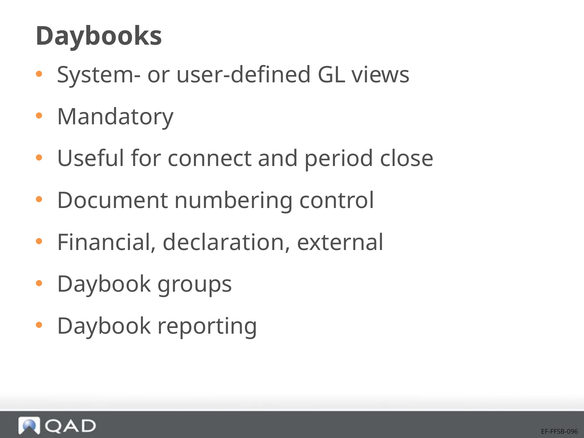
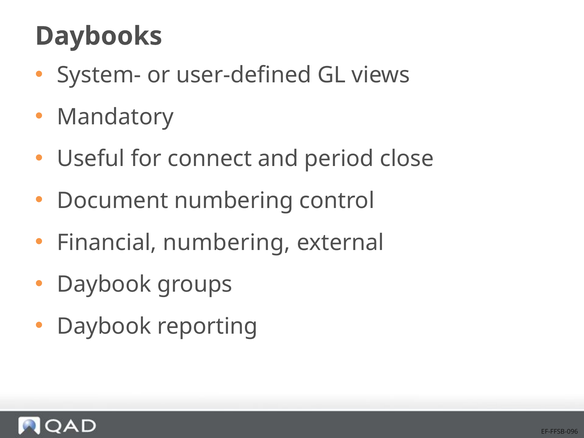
Financial declaration: declaration -> numbering
